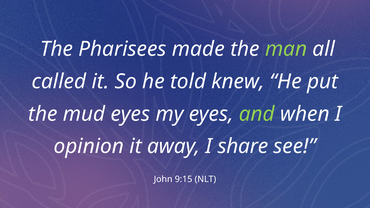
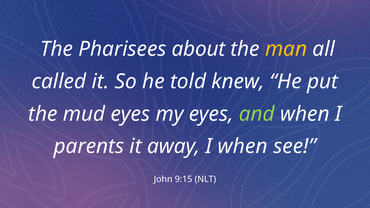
made: made -> about
man colour: light green -> yellow
opinion: opinion -> parents
I share: share -> when
